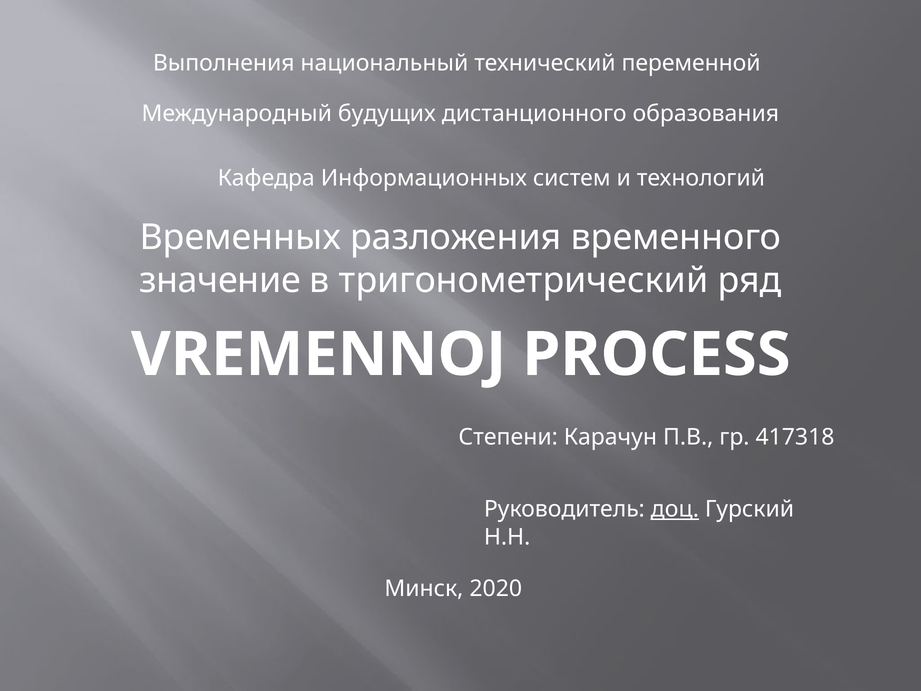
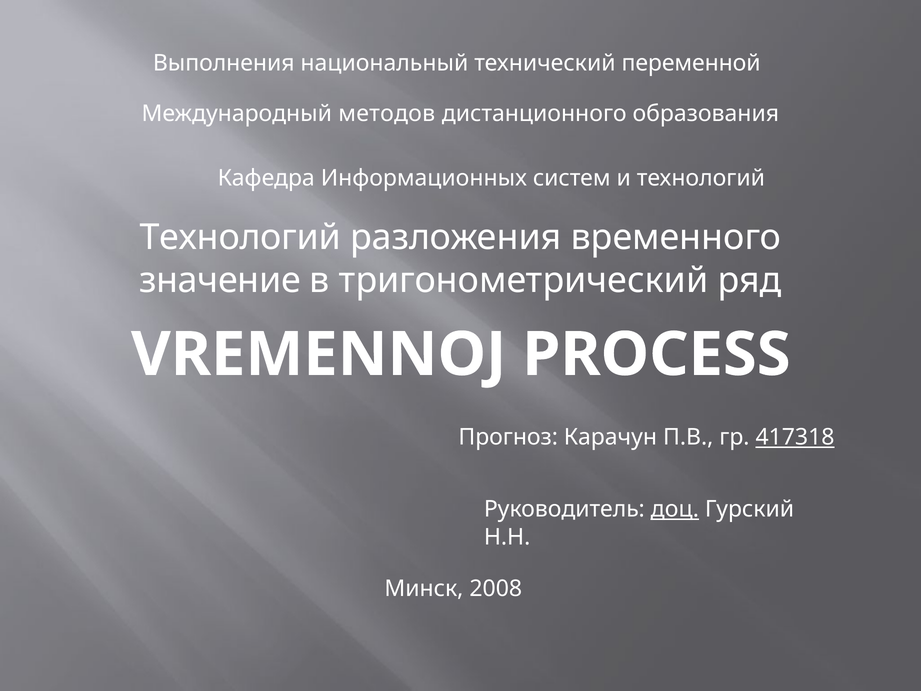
будущих: будущих -> методов
Временных at (240, 237): Временных -> Технологий
Степени: Степени -> Прогноз
417318 underline: none -> present
2020: 2020 -> 2008
